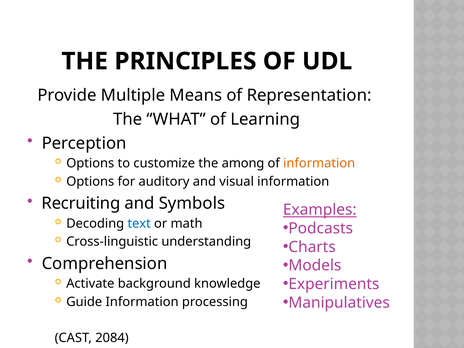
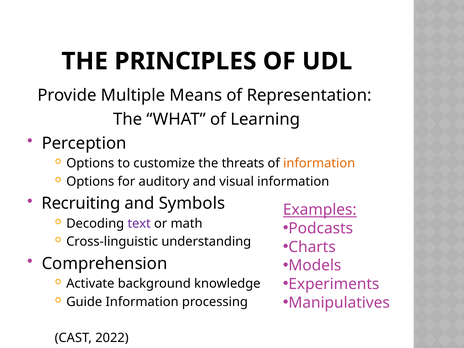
among: among -> threats
text colour: blue -> purple
2084: 2084 -> 2022
